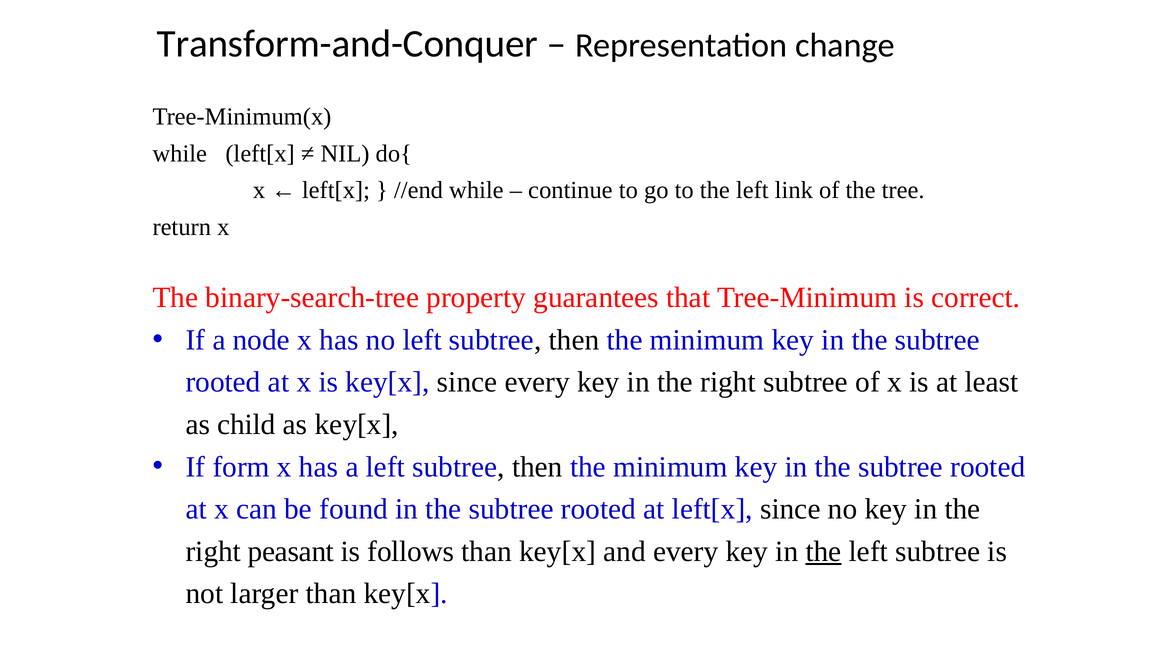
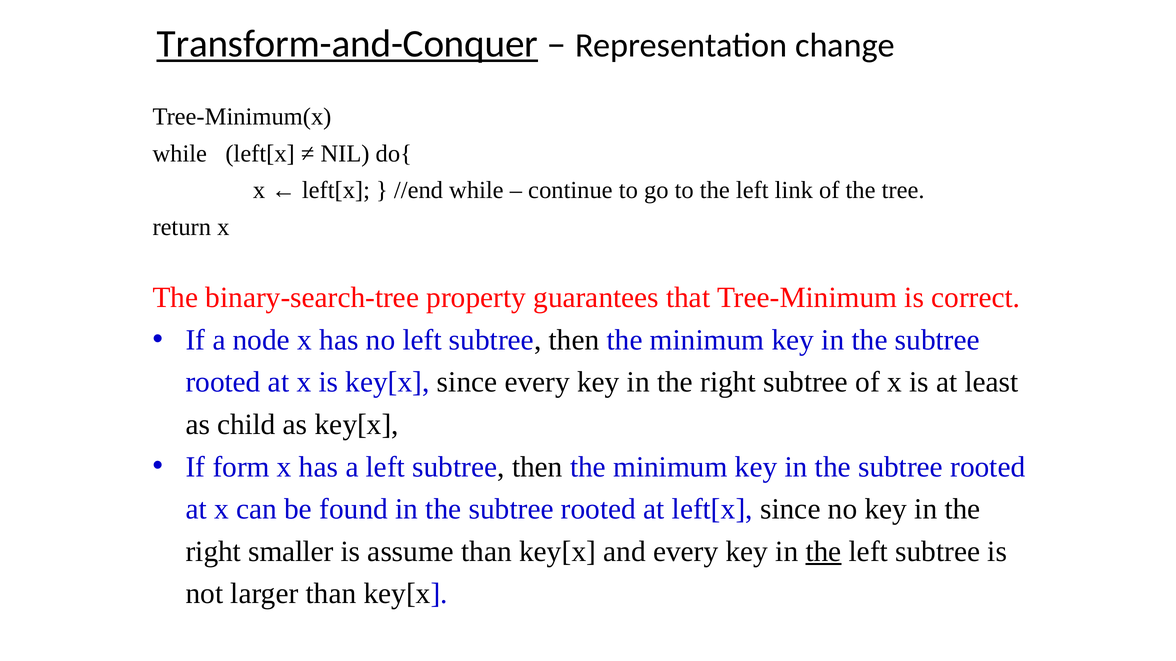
Transform-and-Conquer underline: none -> present
peasant: peasant -> smaller
follows: follows -> assume
